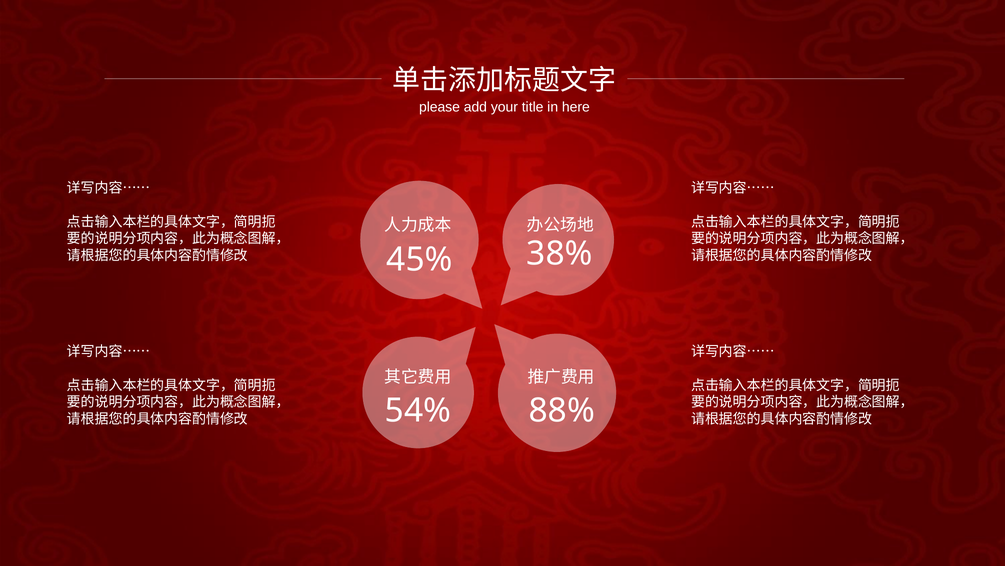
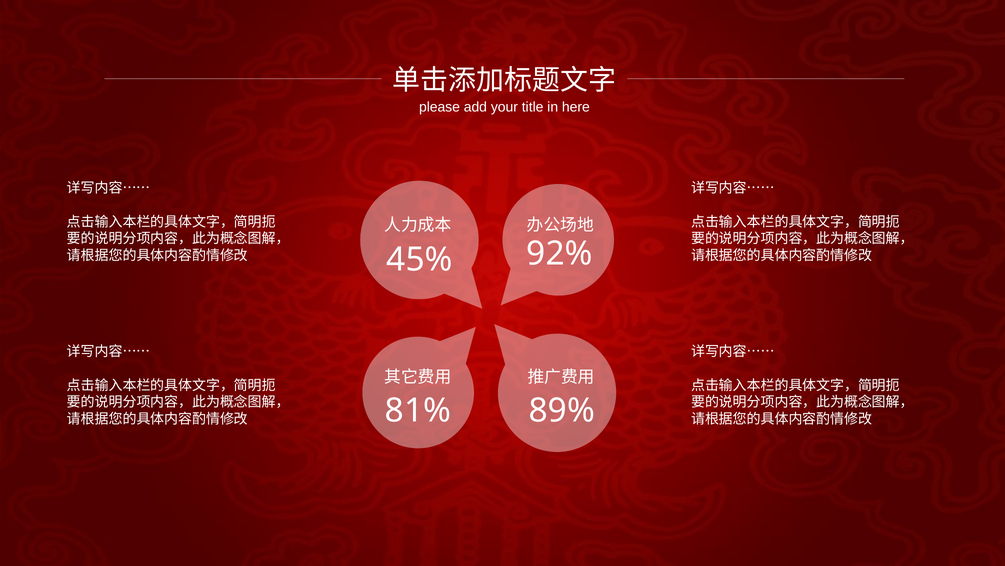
38%: 38% -> 92%
54%: 54% -> 81%
88%: 88% -> 89%
